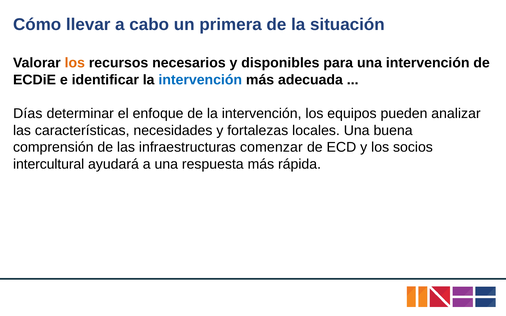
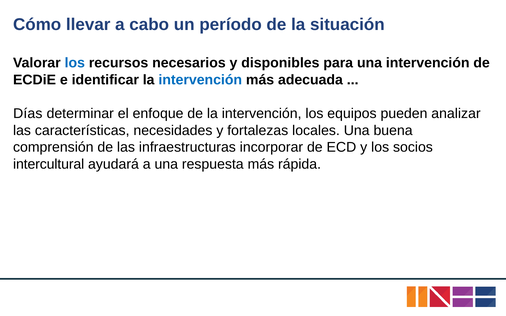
primera: primera -> período
los at (75, 63) colour: orange -> blue
comenzar: comenzar -> incorporar
